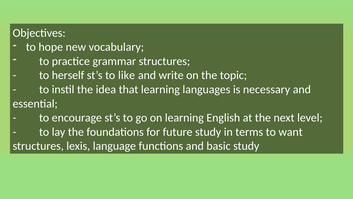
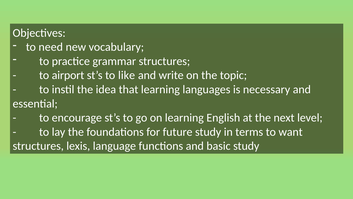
hope: hope -> need
herself: herself -> airport
